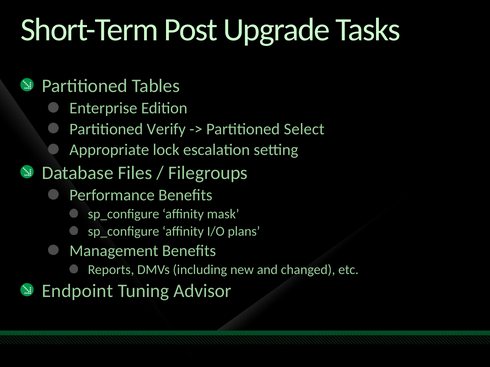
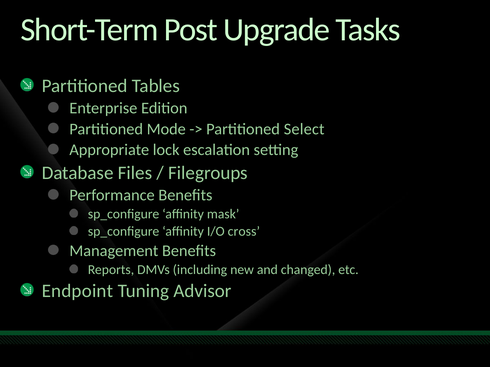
Verify: Verify -> Mode
plans: plans -> cross
